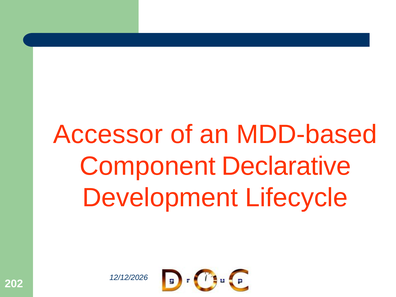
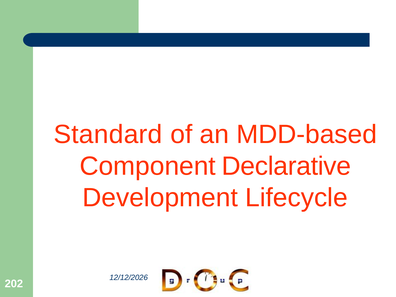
Accessor: Accessor -> Standard
